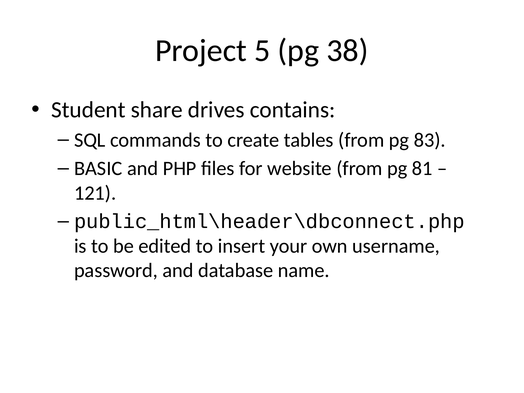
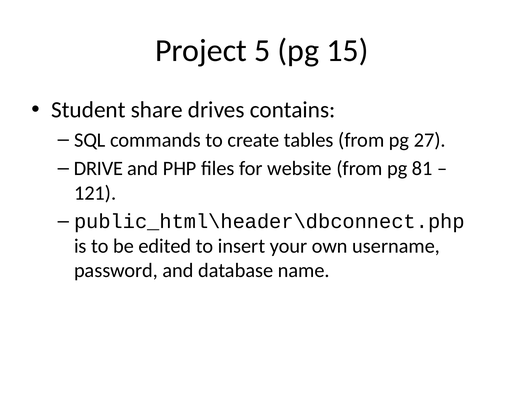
38: 38 -> 15
83: 83 -> 27
BASIC: BASIC -> DRIVE
